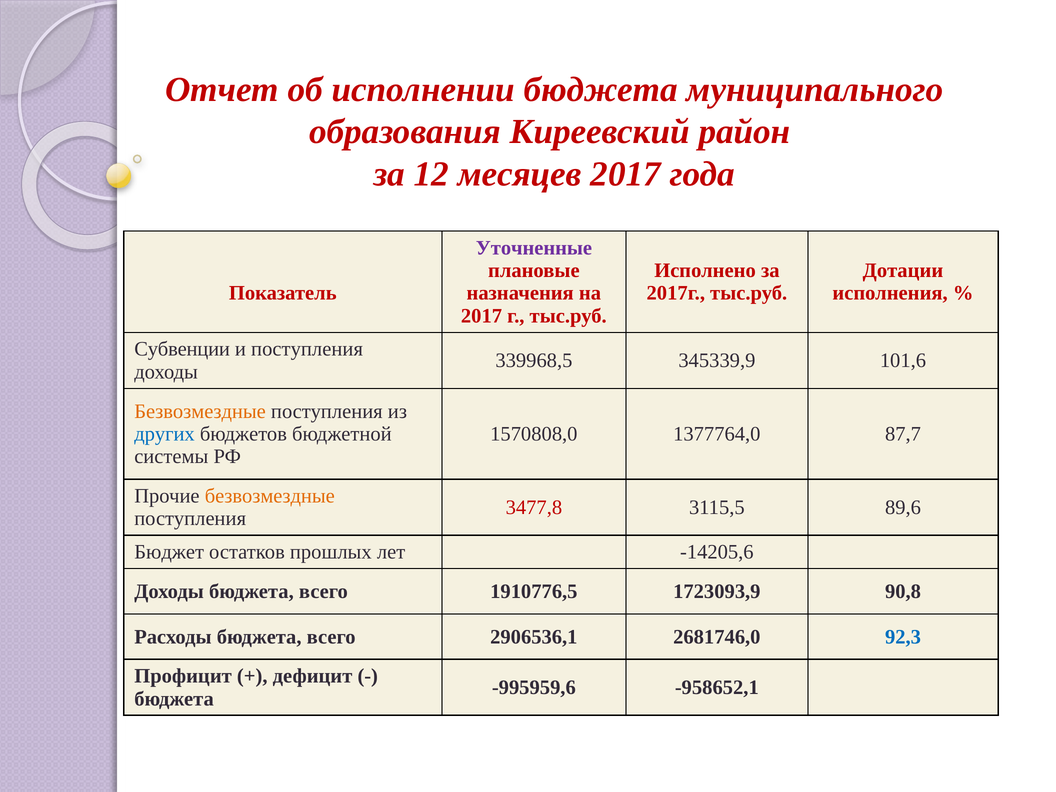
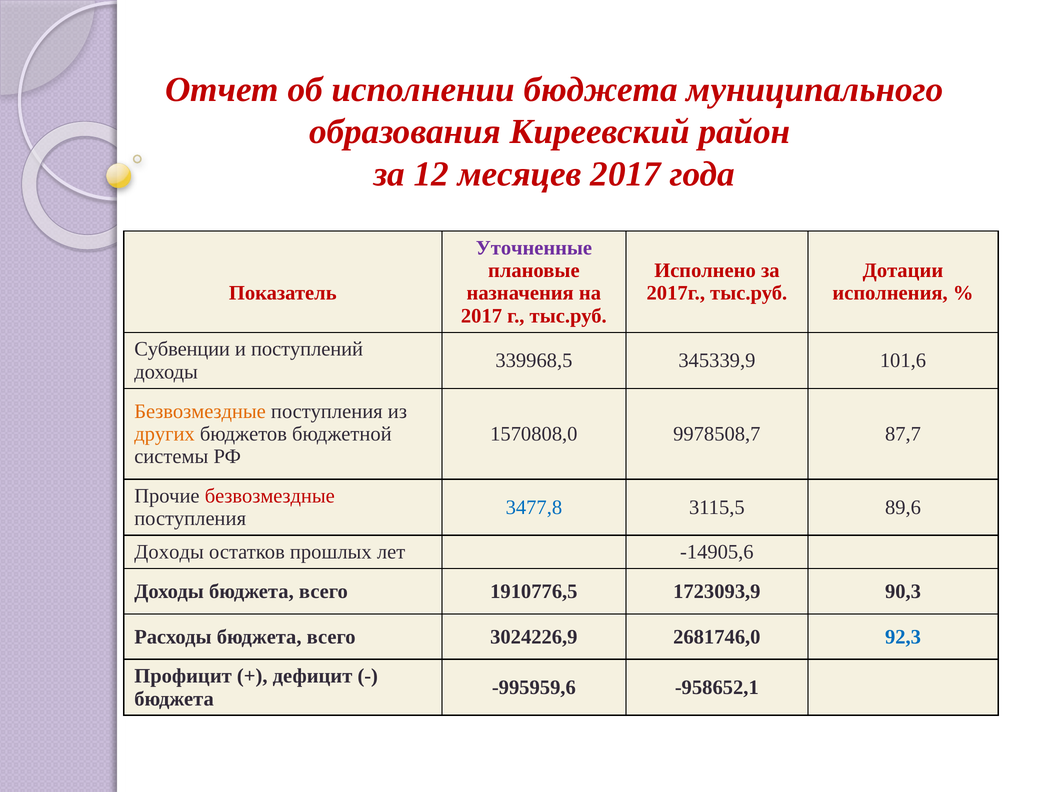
и поступления: поступления -> поступлений
других colour: blue -> orange
1377764,0: 1377764,0 -> 9978508,7
безвозмездные at (270, 496) colour: orange -> red
3477,8 colour: red -> blue
Бюджет at (169, 552): Бюджет -> Доходы
-14205,6: -14205,6 -> -14905,6
90,8: 90,8 -> 90,3
2906536,1: 2906536,1 -> 3024226,9
